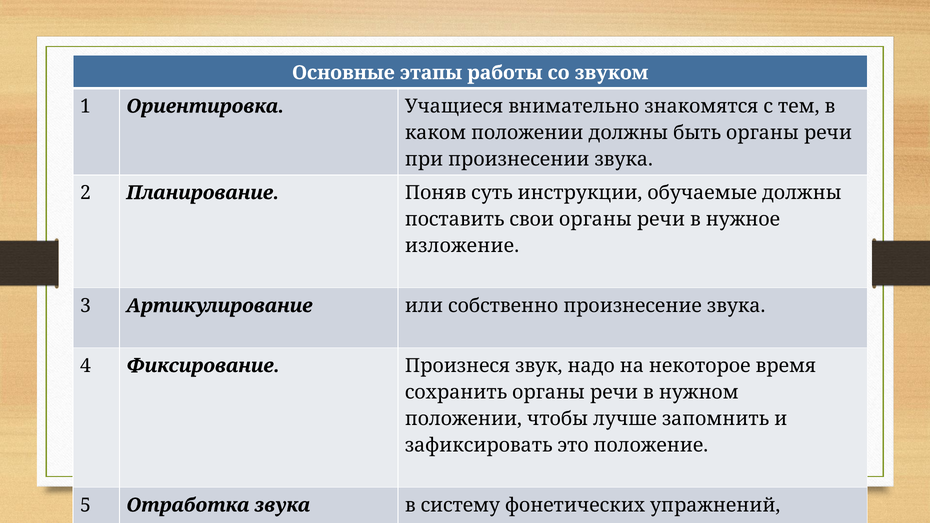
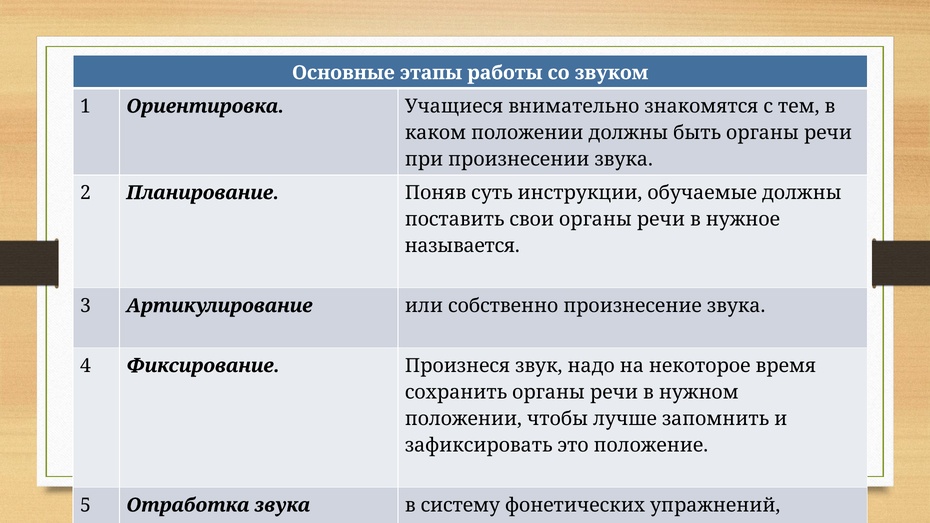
изложение: изложение -> называется
